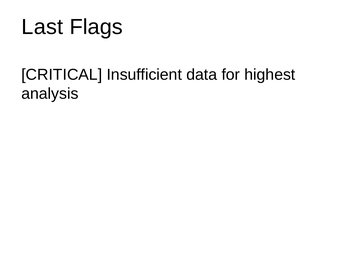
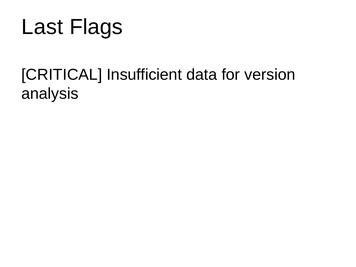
highest: highest -> version
